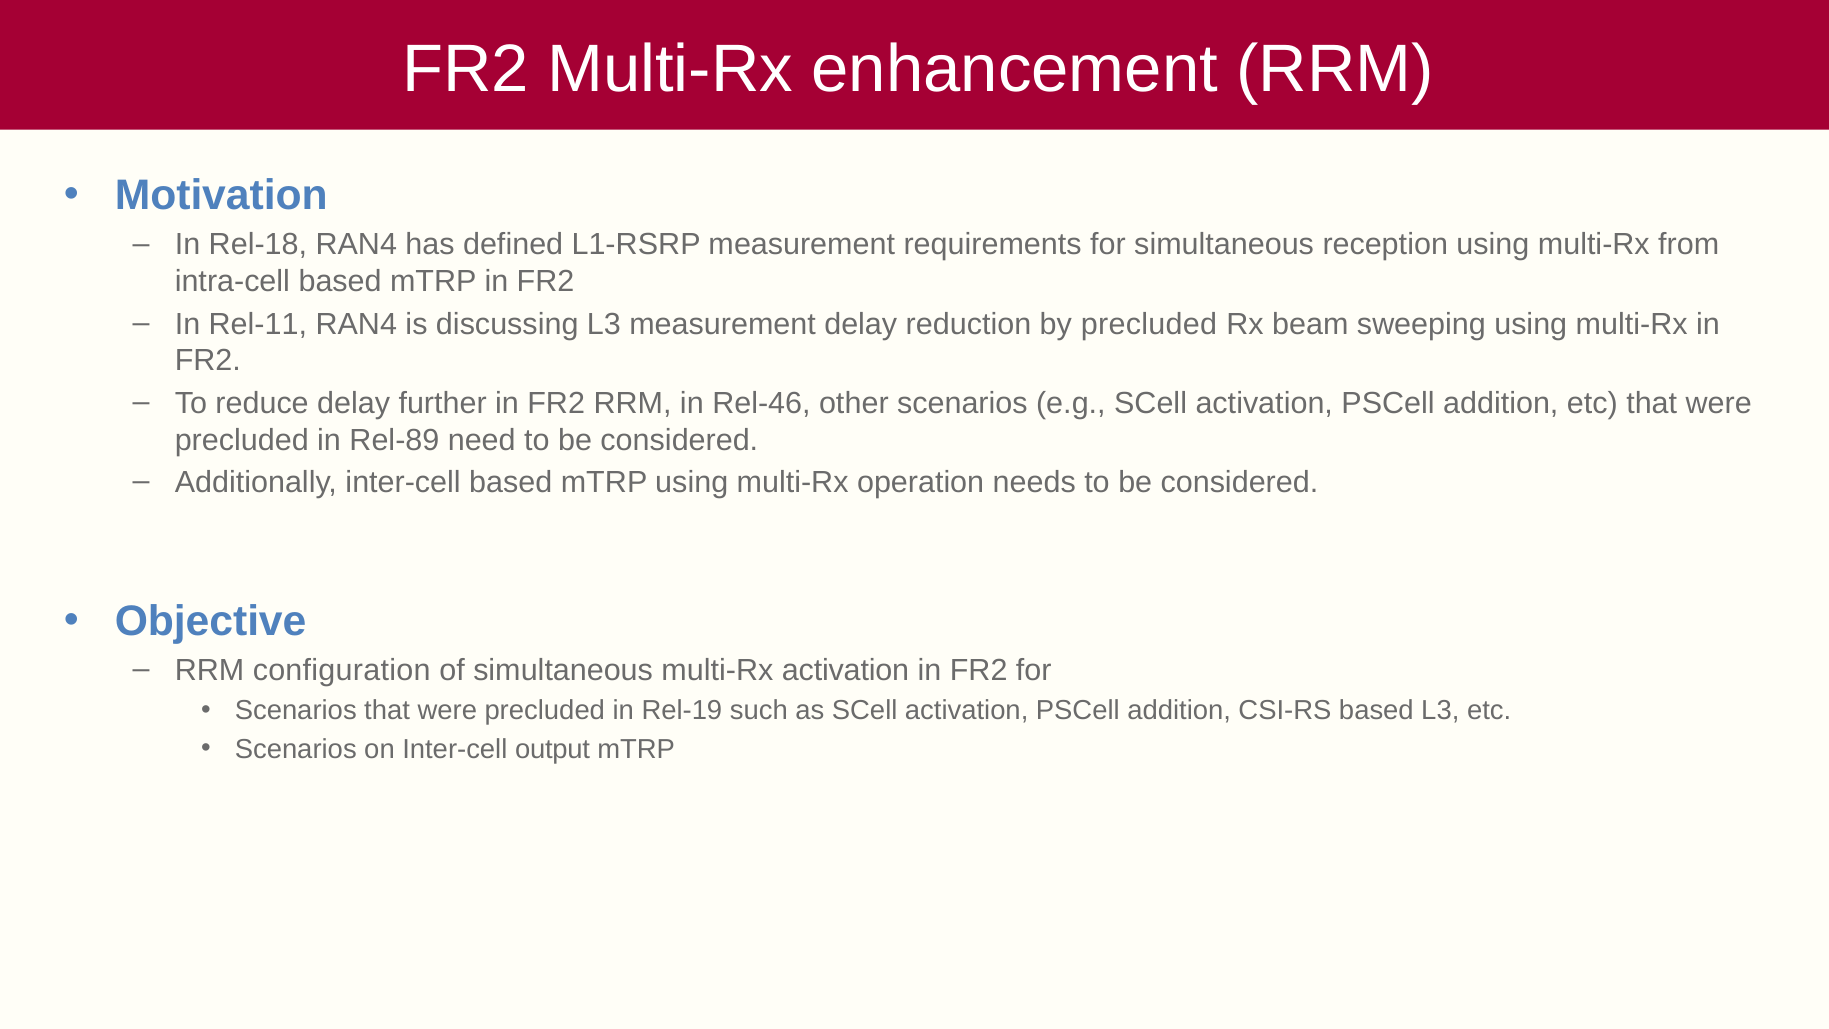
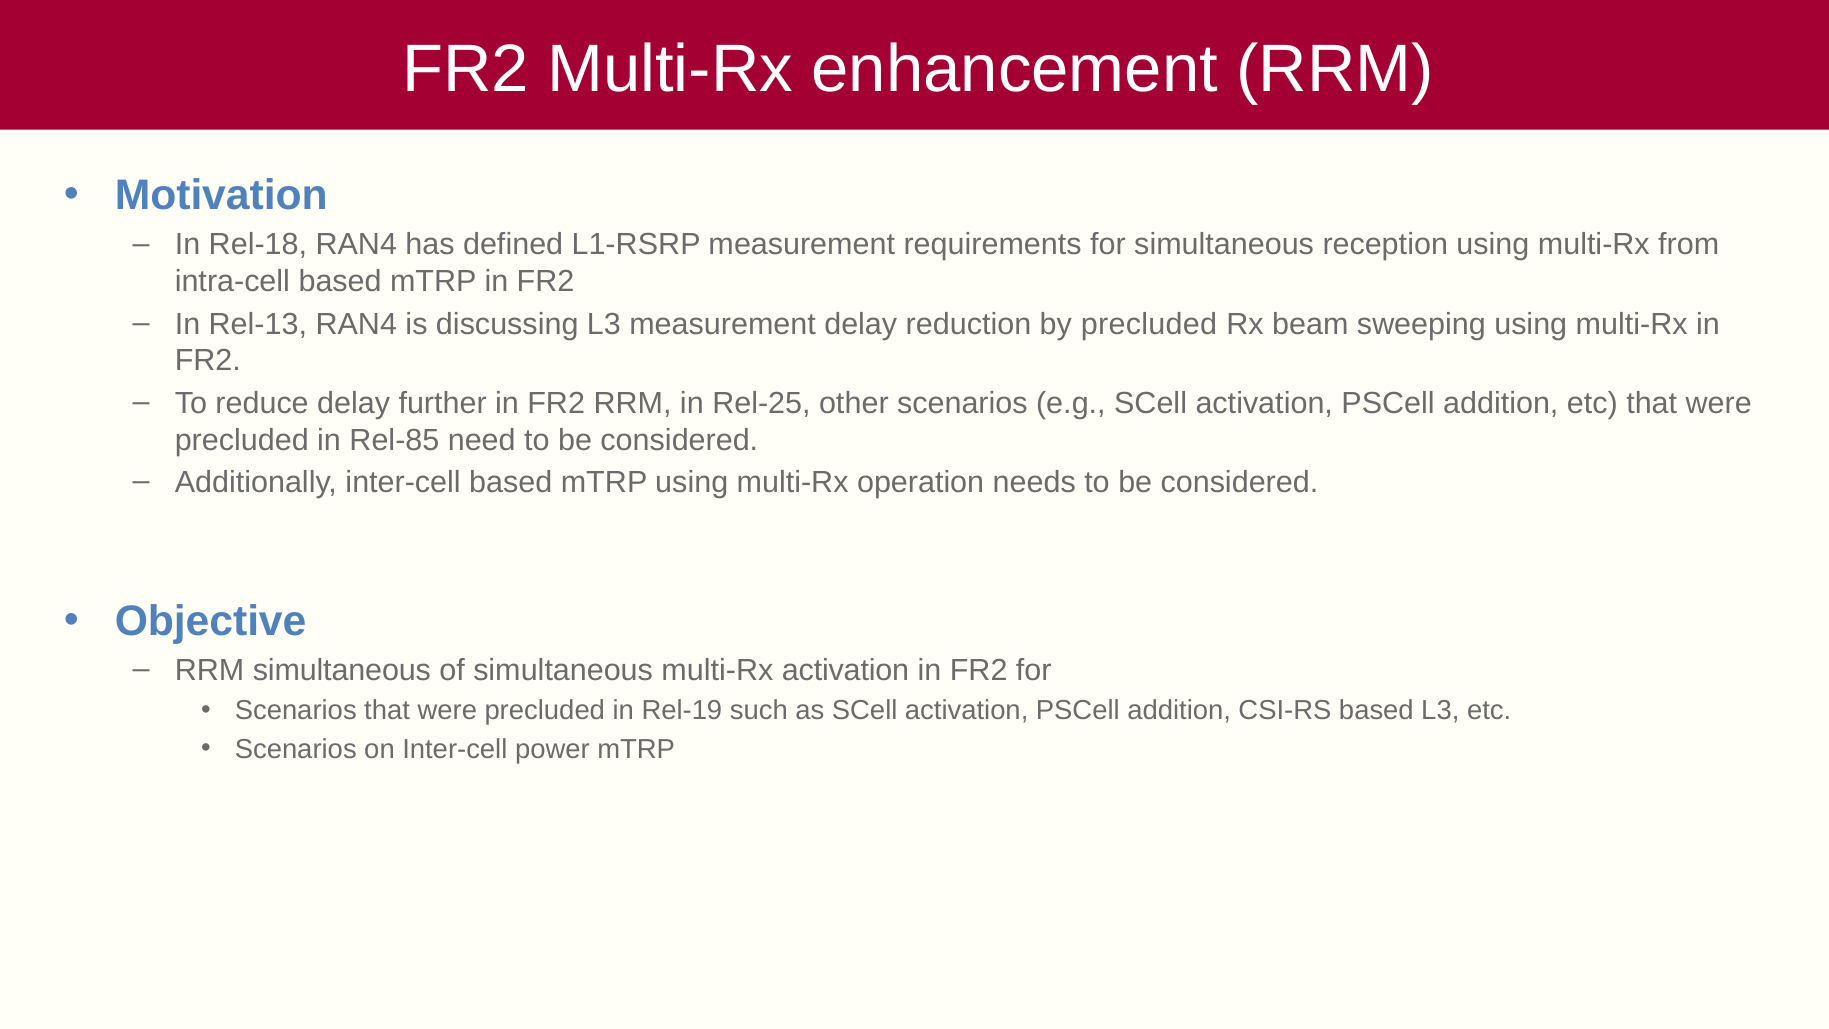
Rel-11: Rel-11 -> Rel-13
Rel-46: Rel-46 -> Rel-25
Rel-89: Rel-89 -> Rel-85
RRM configuration: configuration -> simultaneous
output: output -> power
